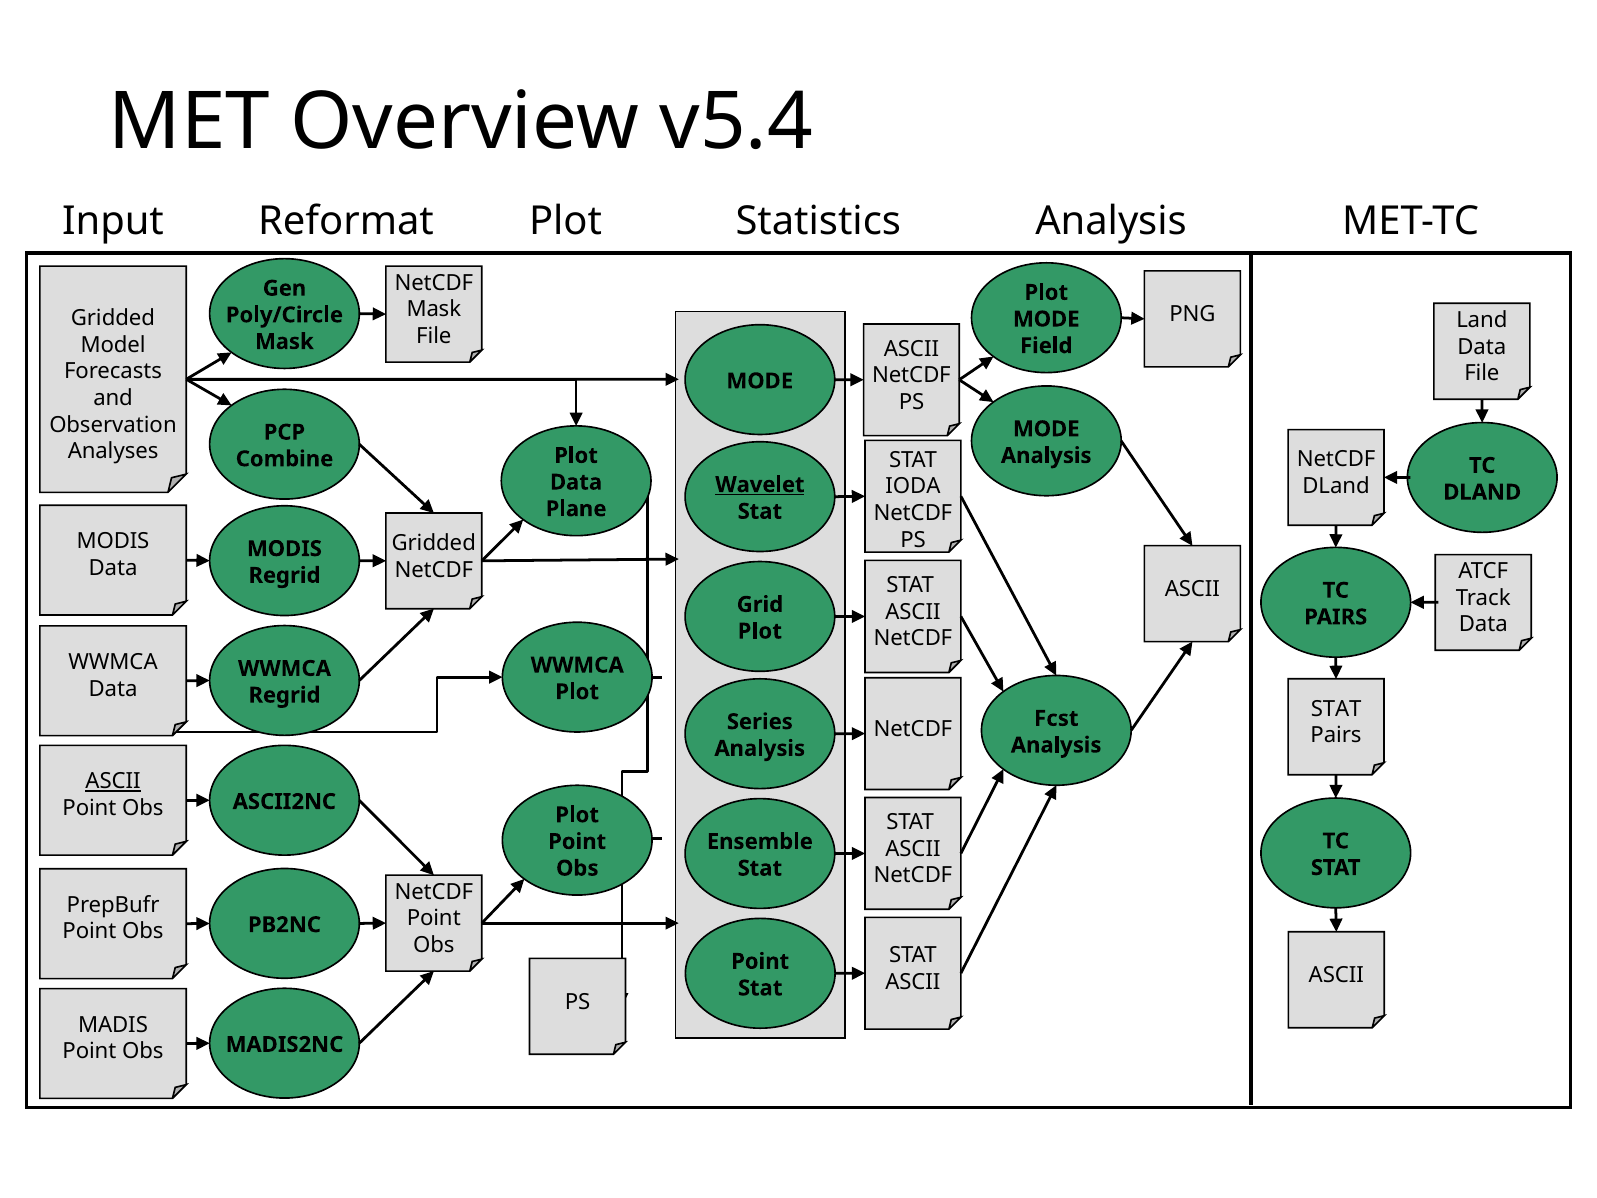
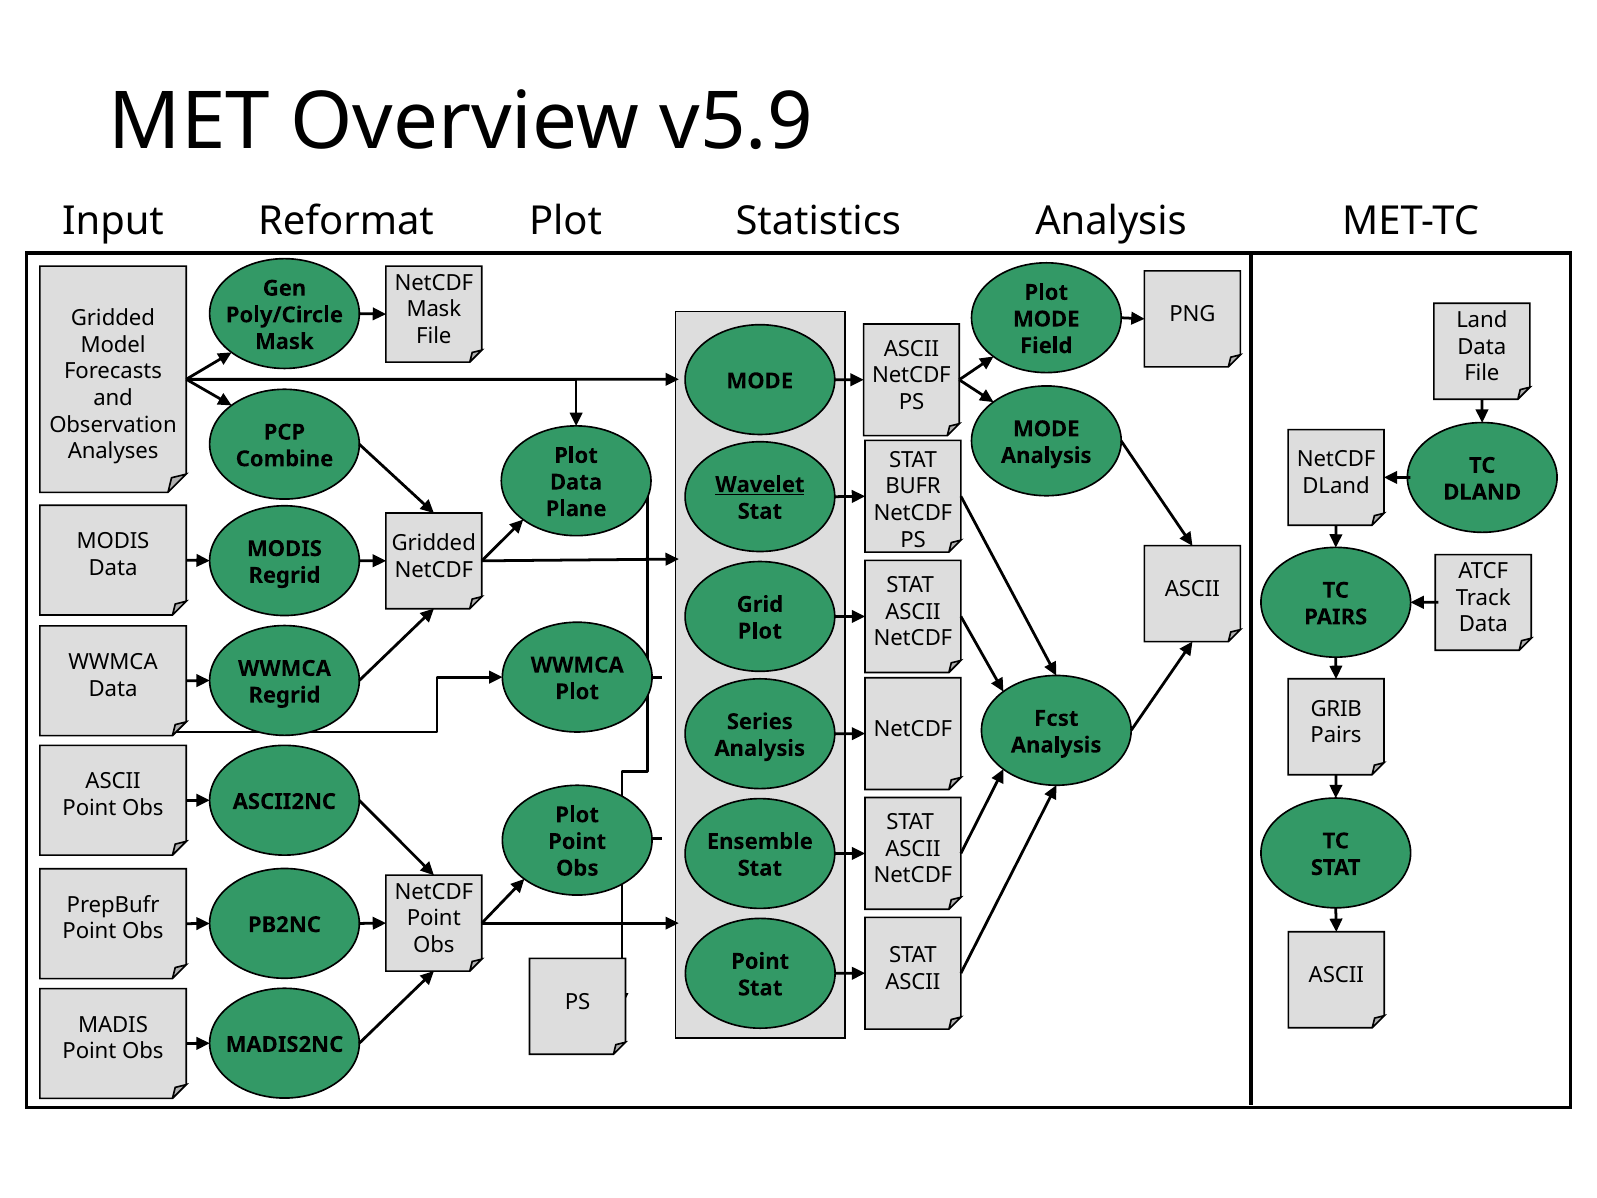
v5.4: v5.4 -> v5.9
IODA: IODA -> BUFR
STAT at (1336, 709): STAT -> GRIB
ASCII at (113, 781) underline: present -> none
